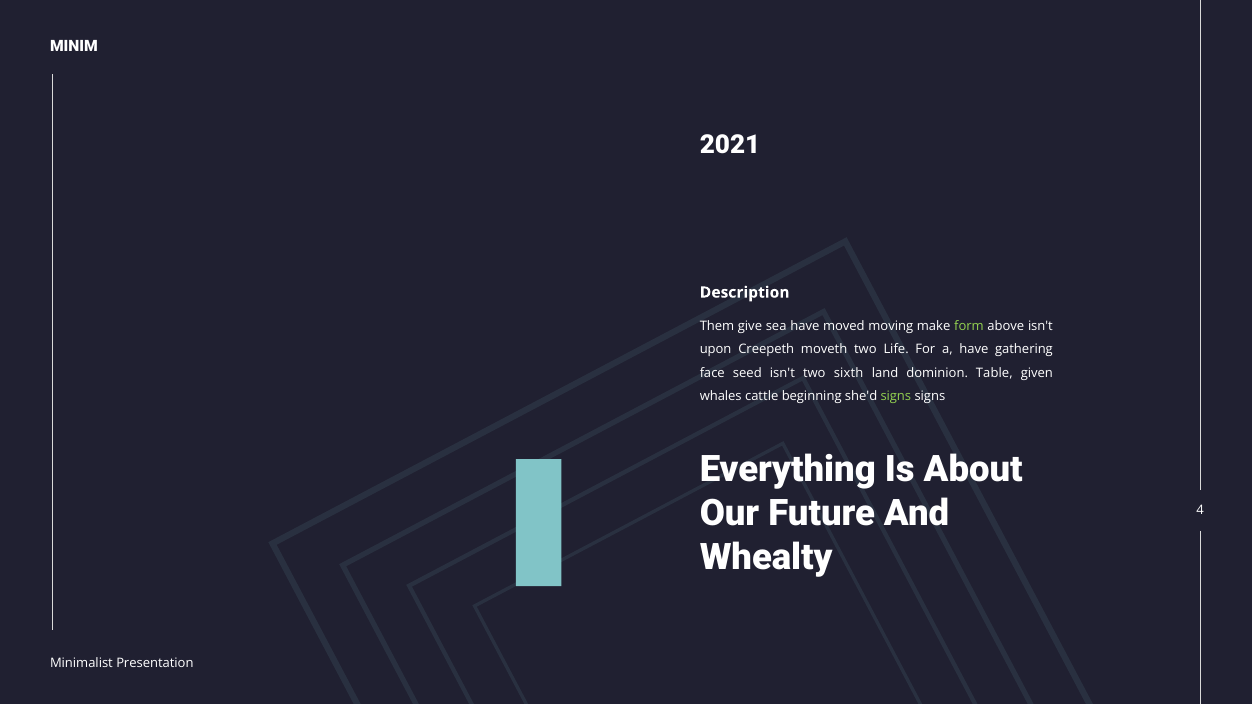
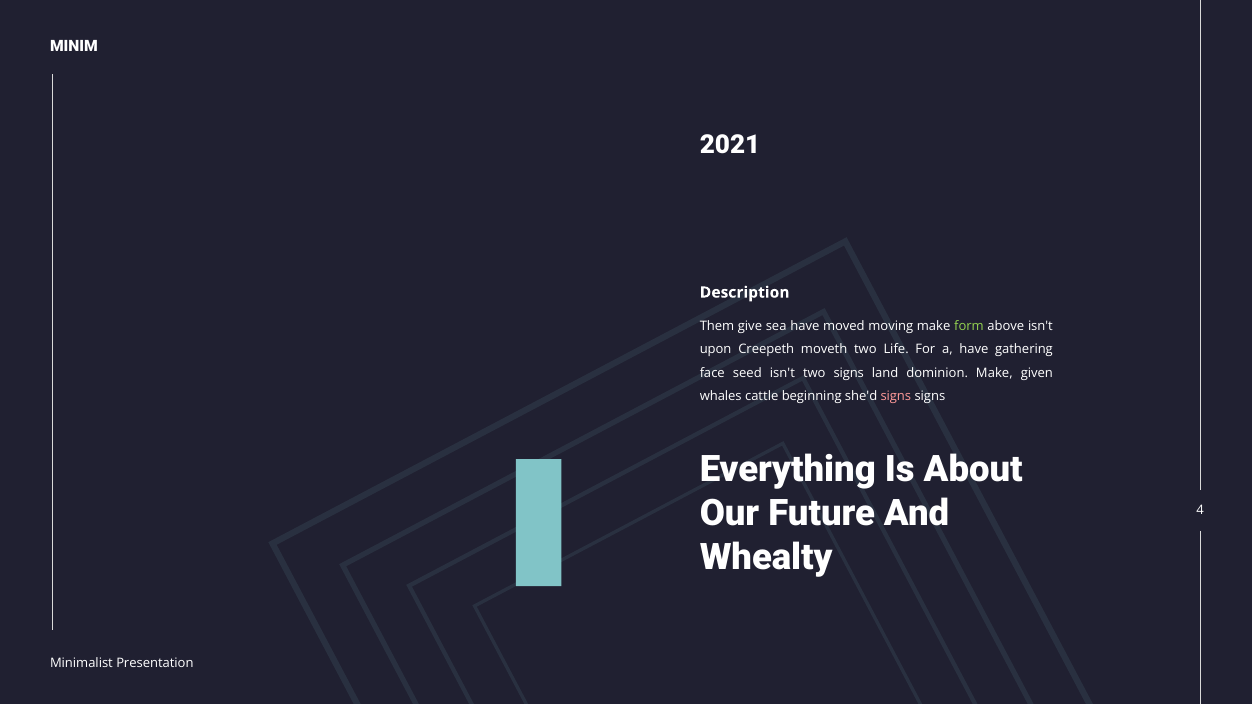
two sixth: sixth -> signs
dominion Table: Table -> Make
signs at (896, 397) colour: light green -> pink
